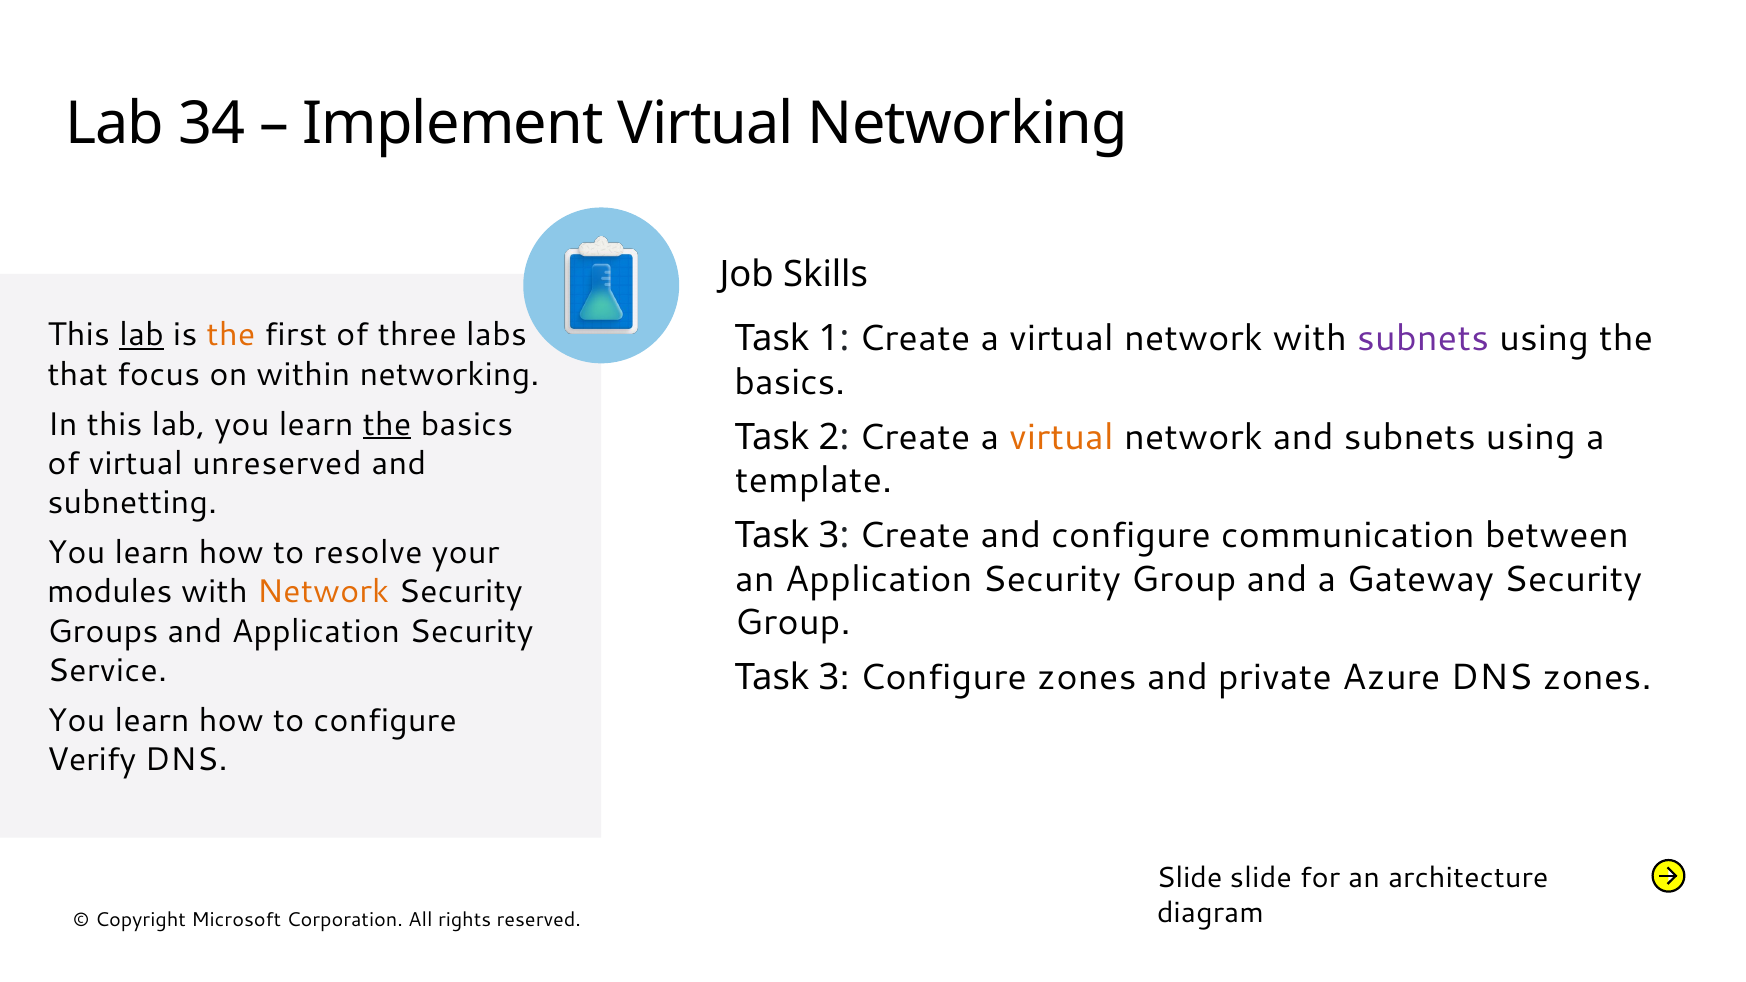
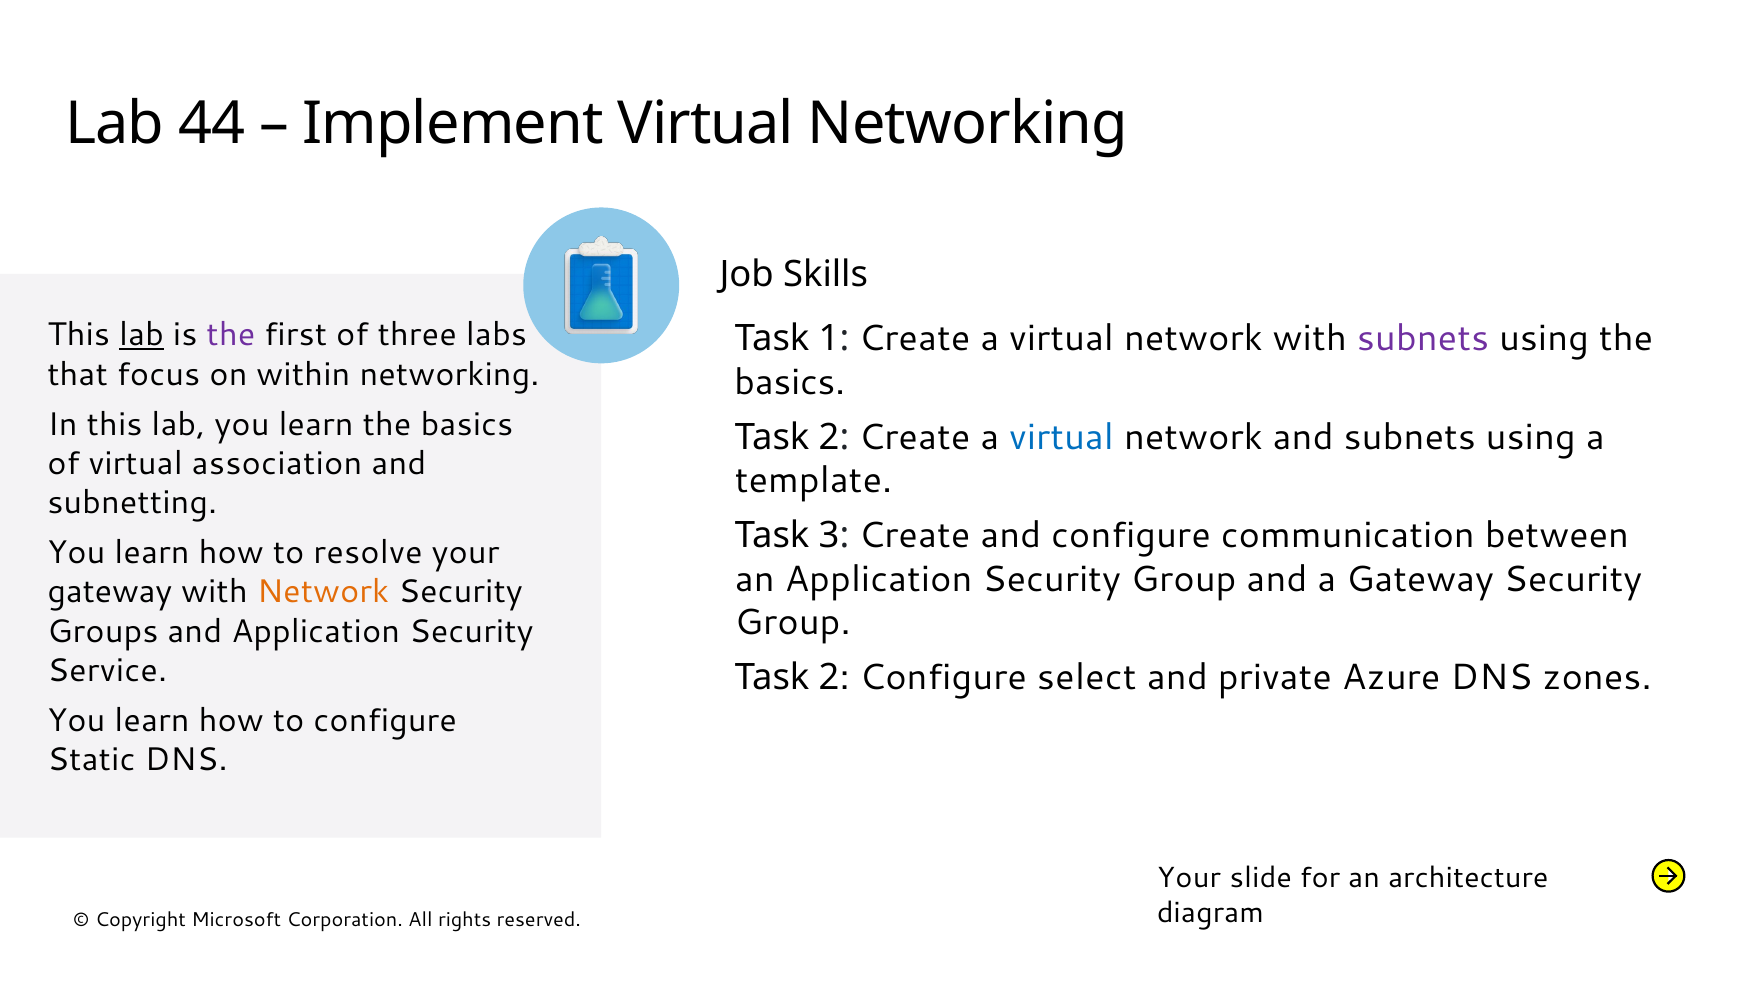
34: 34 -> 44
the at (231, 335) colour: orange -> purple
the at (387, 424) underline: present -> none
virtual at (1062, 437) colour: orange -> blue
unreserved: unreserved -> association
modules at (110, 592): modules -> gateway
3 at (829, 677): 3 -> 2
Configure zones: zones -> select
Verify: Verify -> Static
Slide at (1189, 878): Slide -> Your
